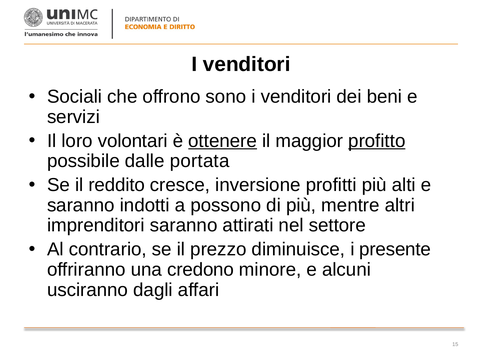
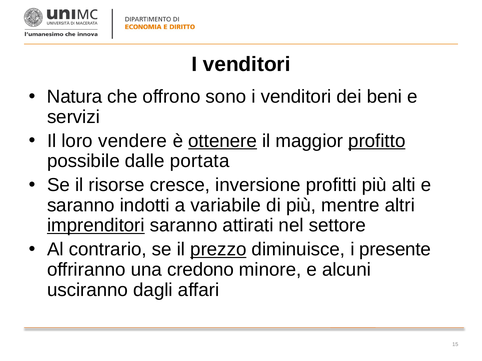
Sociali: Sociali -> Natura
volontari: volontari -> vendere
reddito: reddito -> risorse
possono: possono -> variabile
imprenditori underline: none -> present
prezzo underline: none -> present
